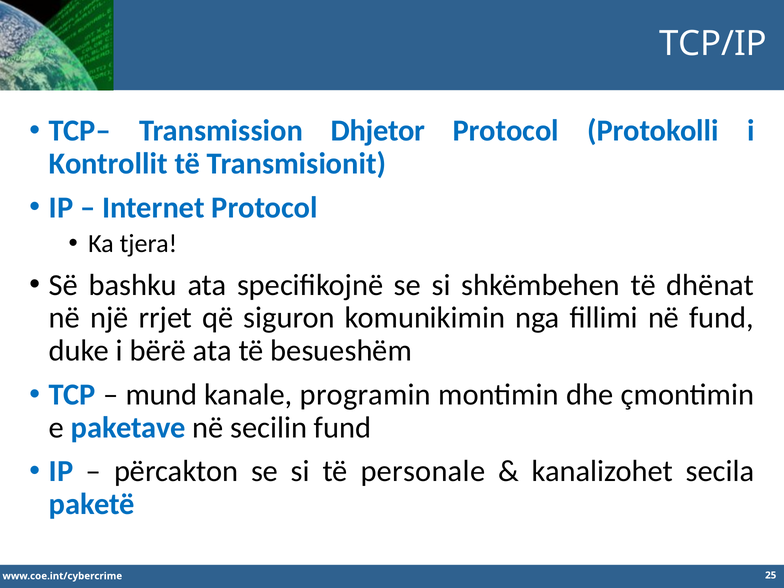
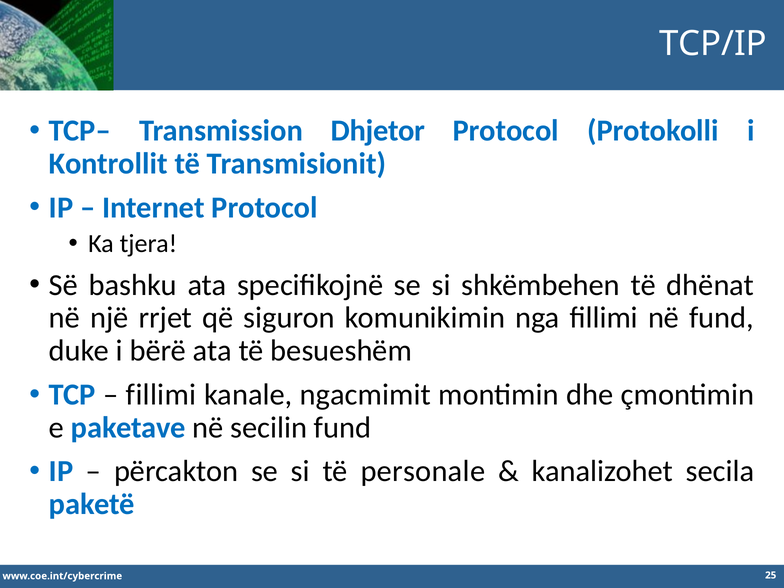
mund at (161, 395): mund -> fillimi
programin: programin -> ngacmimit
